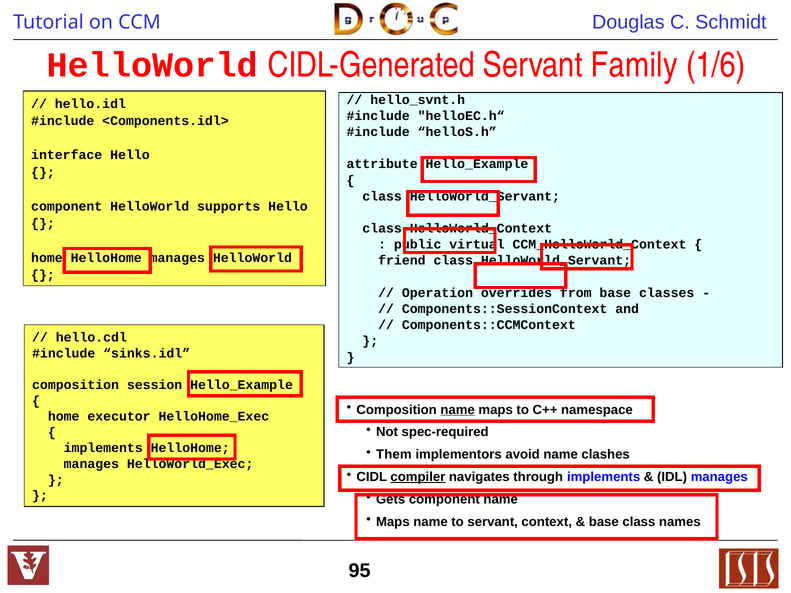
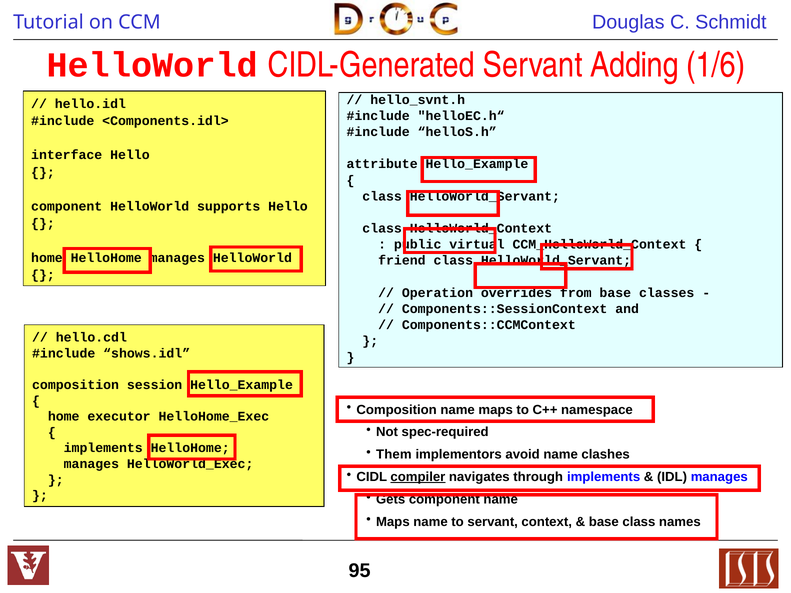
Family: Family -> Adding
sinks.idl: sinks.idl -> shows.idl
name at (458, 410) underline: present -> none
